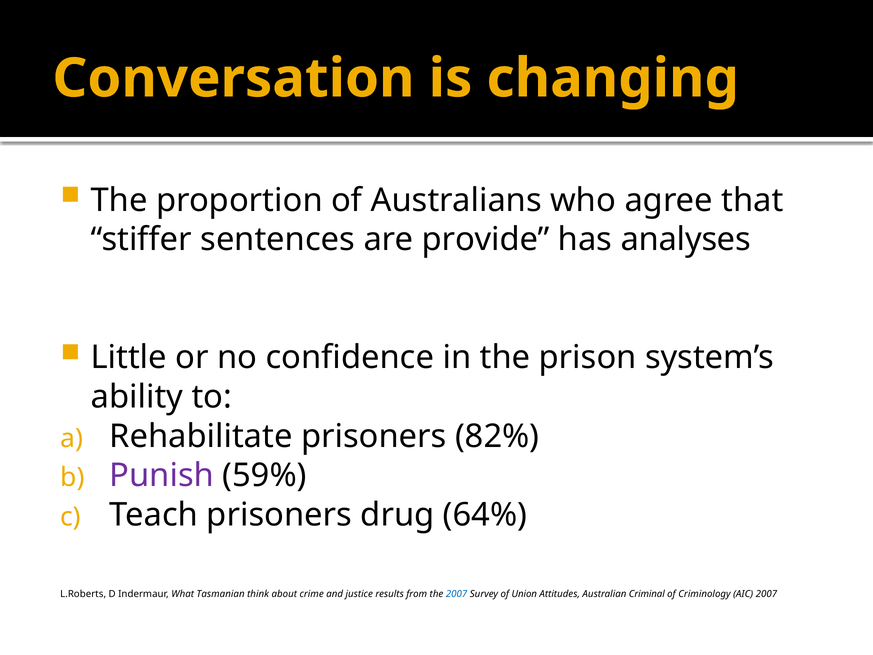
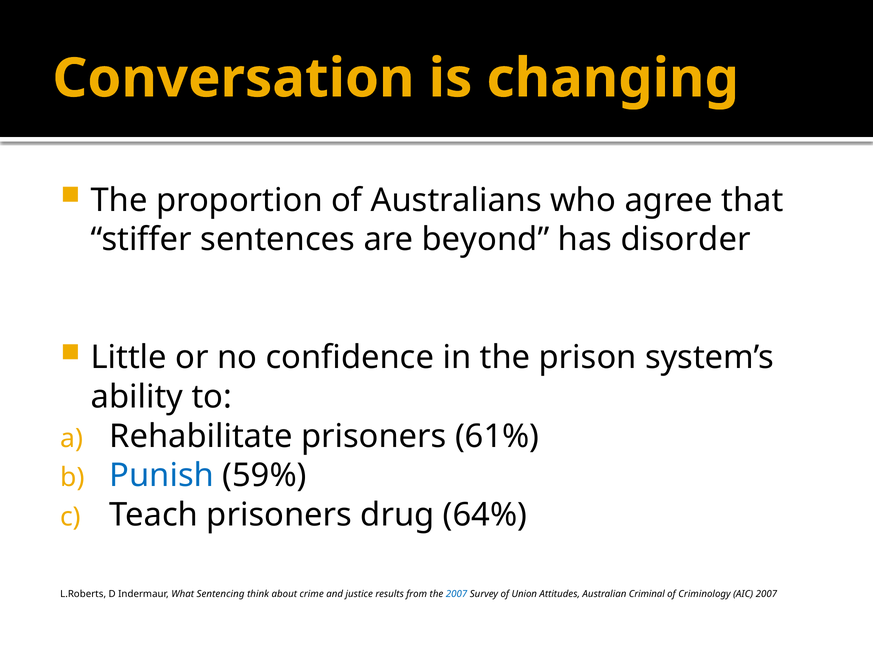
provide: provide -> beyond
analyses: analyses -> disorder
82%: 82% -> 61%
Punish colour: purple -> blue
Tasmanian: Tasmanian -> Sentencing
